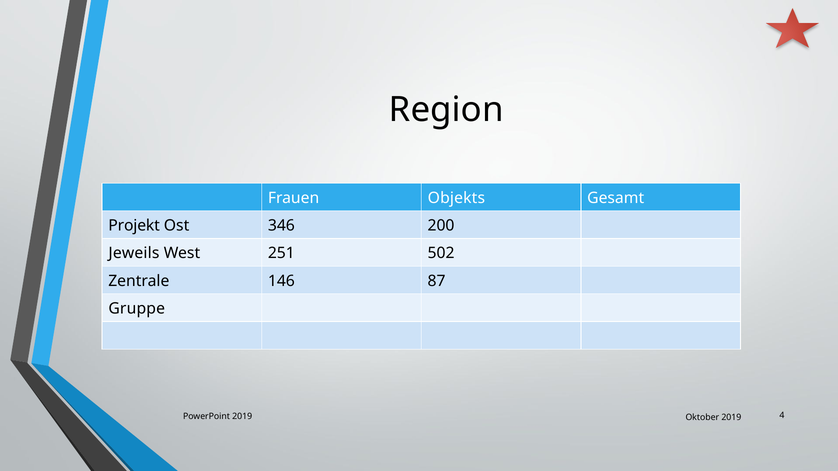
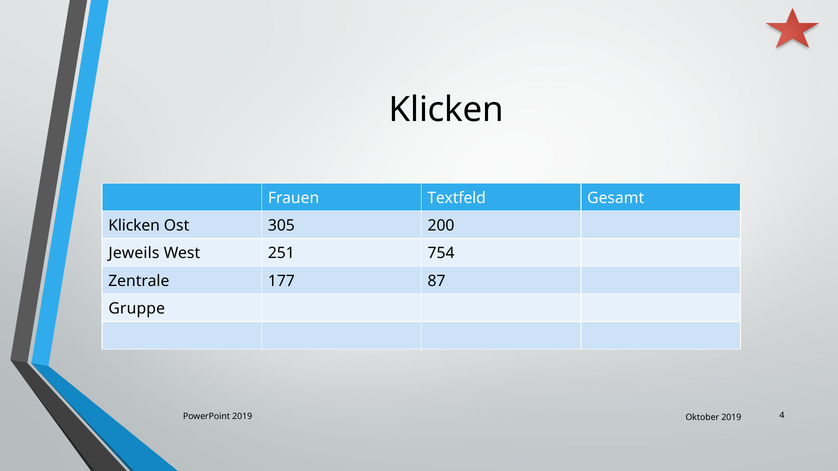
Region at (446, 110): Region -> Klicken
Objekts: Objekts -> Textfeld
Projekt at (134, 226): Projekt -> Klicken
346: 346 -> 305
502: 502 -> 754
146: 146 -> 177
